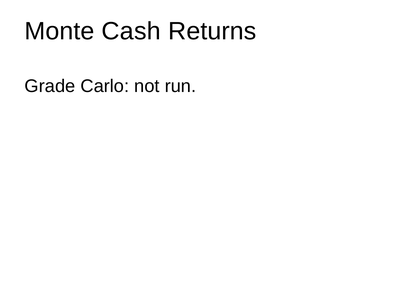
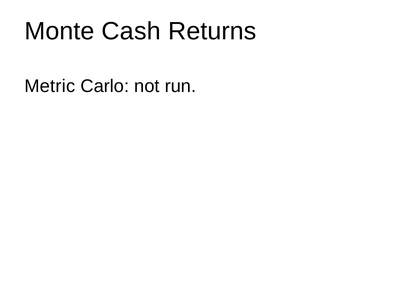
Grade: Grade -> Metric
